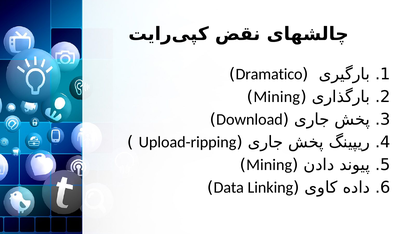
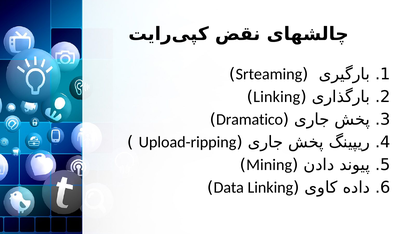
Dramatico: Dramatico -> Srteaming
Mining at (277, 97): Mining -> Linking
Download: Download -> Dramatico
